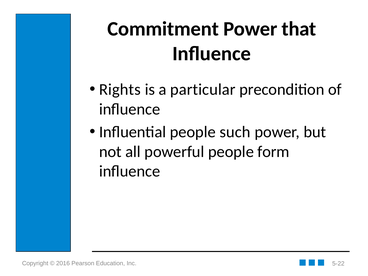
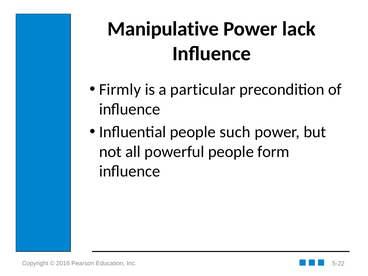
Commitment: Commitment -> Manipulative
that: that -> lack
Rights: Rights -> Firmly
